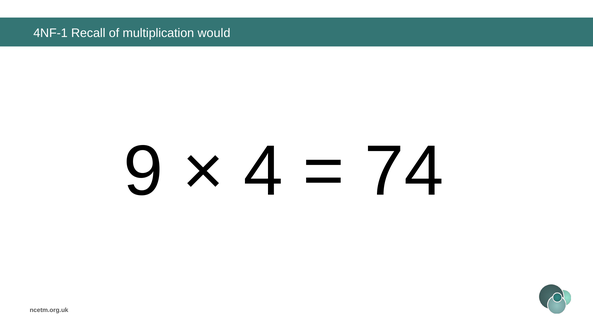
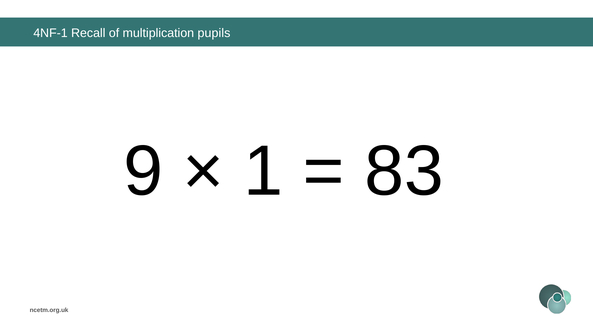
would: would -> pupils
4: 4 -> 1
74: 74 -> 83
